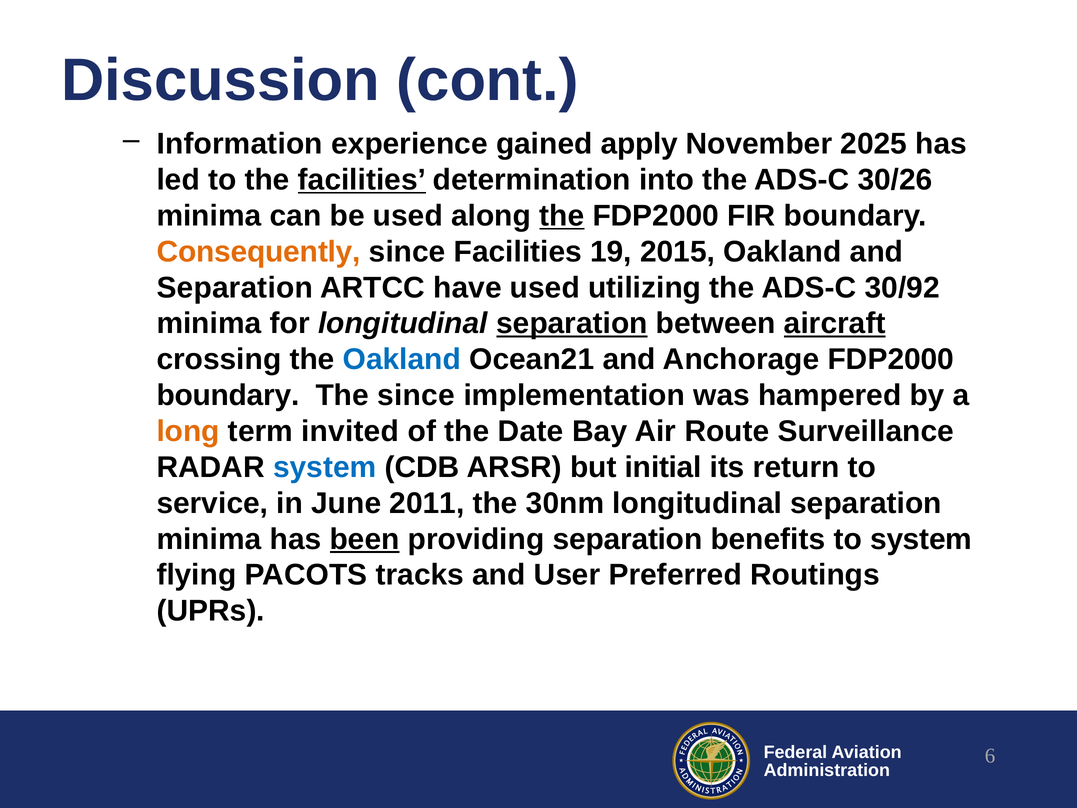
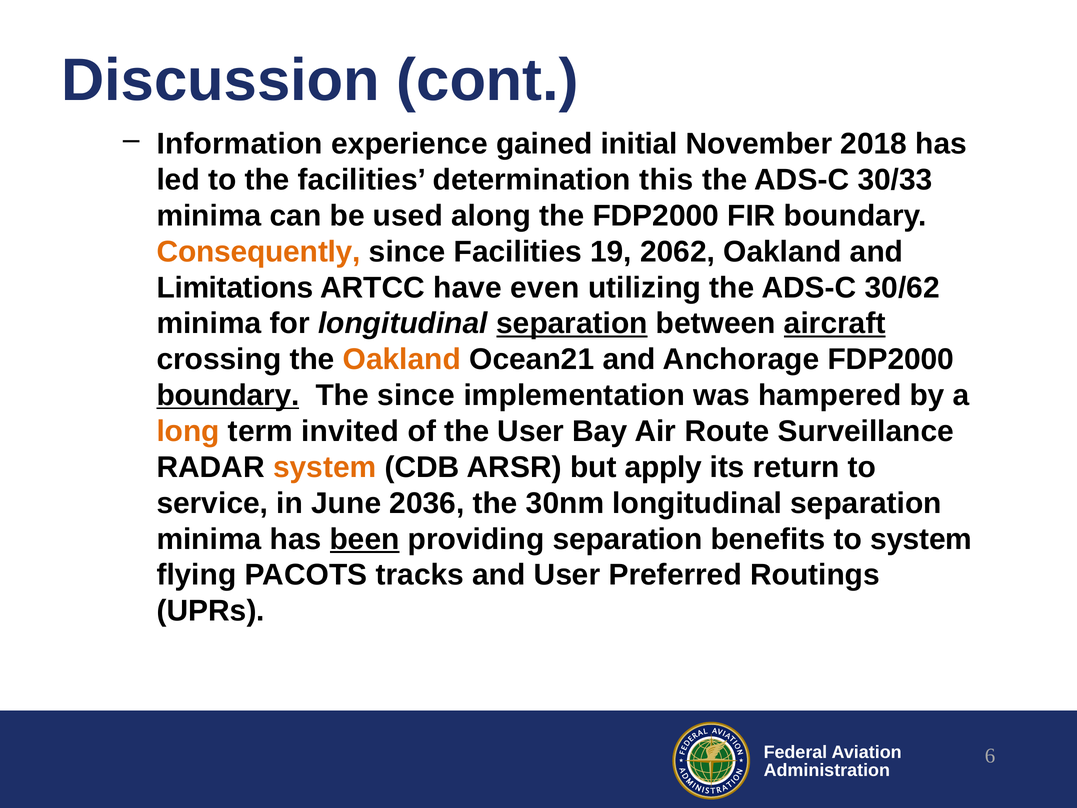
apply: apply -> initial
2025: 2025 -> 2018
facilities at (362, 180) underline: present -> none
into: into -> this
30/26: 30/26 -> 30/33
the at (562, 216) underline: present -> none
2015: 2015 -> 2062
Separation at (235, 288): Separation -> Limitations
have used: used -> even
30/92: 30/92 -> 30/62
Oakland at (402, 359) colour: blue -> orange
boundary at (228, 395) underline: none -> present
the Date: Date -> User
system at (325, 467) colour: blue -> orange
initial: initial -> apply
2011: 2011 -> 2036
